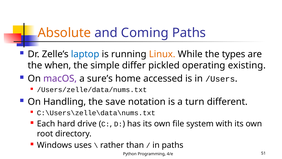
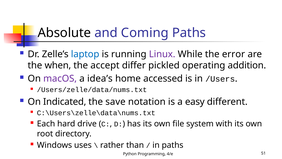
Absolute colour: orange -> black
Linux colour: orange -> purple
types: types -> error
simple: simple -> accept
existing: existing -> addition
sure’s: sure’s -> idea’s
Handling: Handling -> Indicated
turn: turn -> easy
